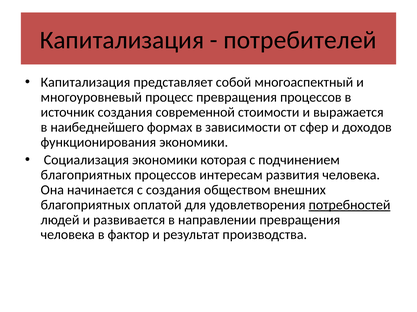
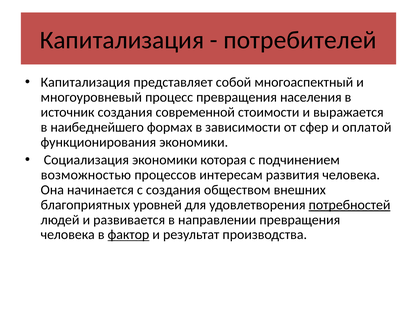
превращения процессов: процессов -> населения
доходов: доходов -> оплатой
благоприятных at (86, 175): благоприятных -> возможностью
оплатой: оплатой -> уровней
фактор underline: none -> present
